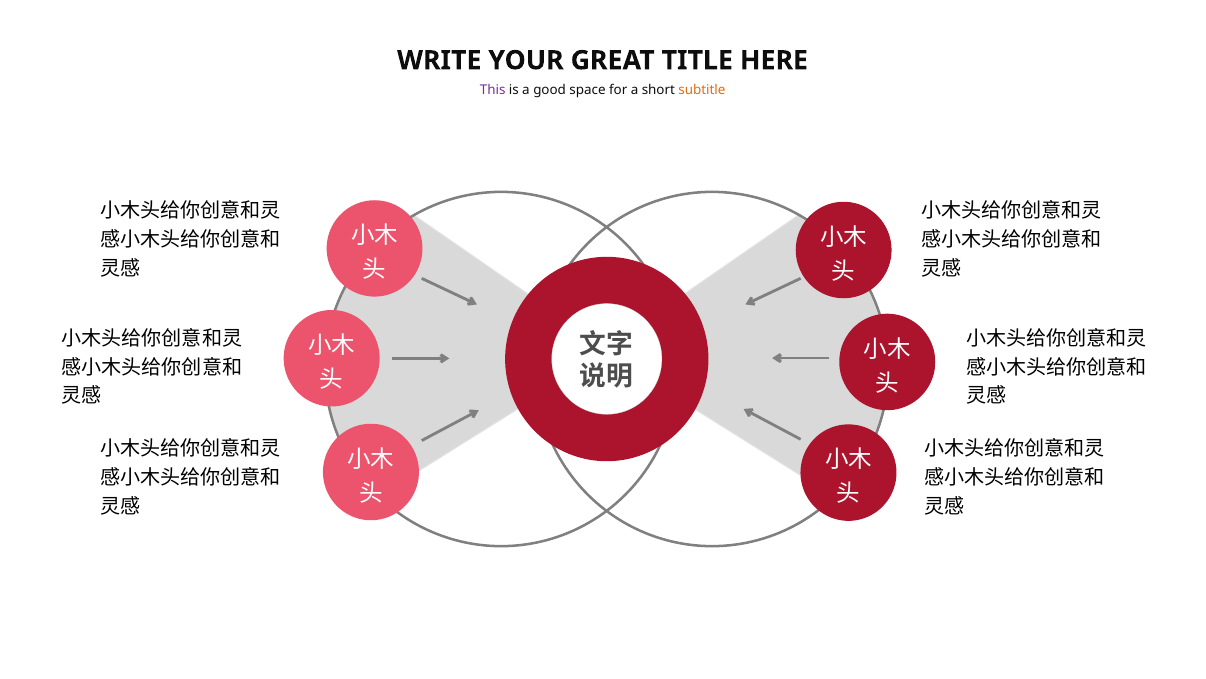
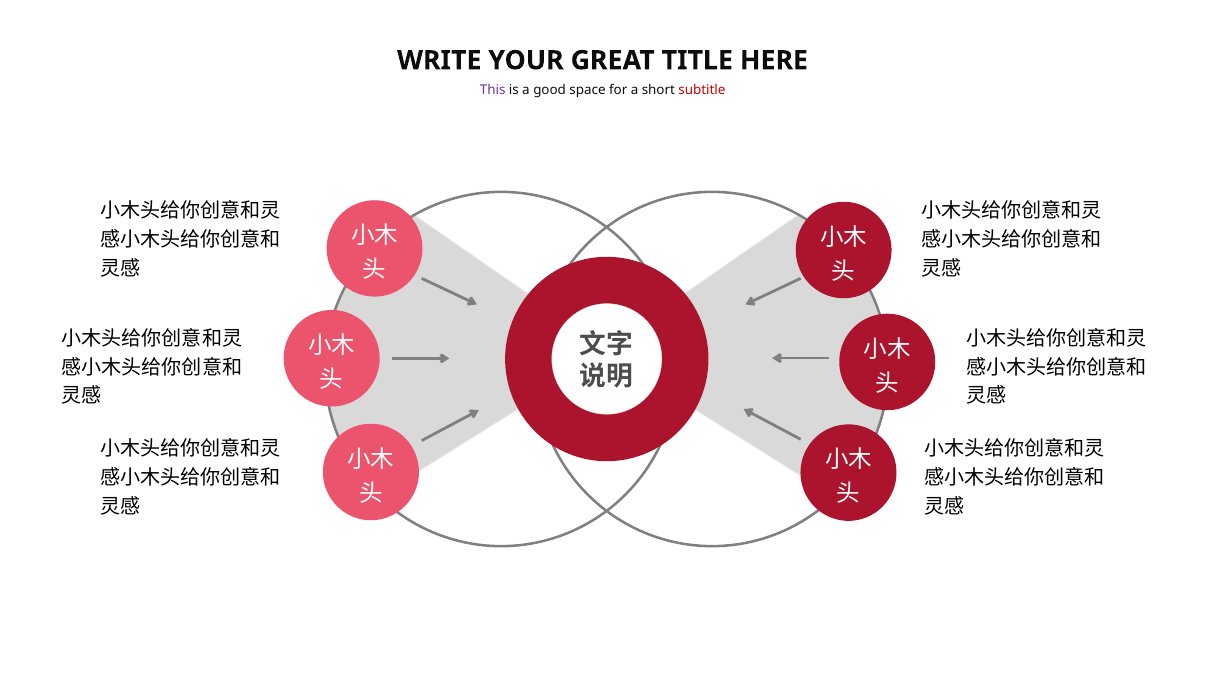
subtitle colour: orange -> red
